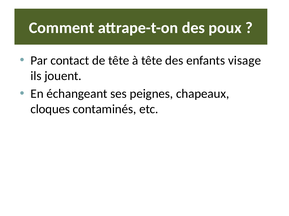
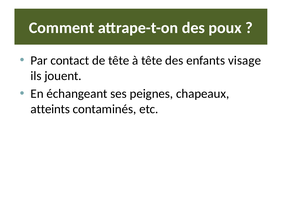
cloques: cloques -> atteints
